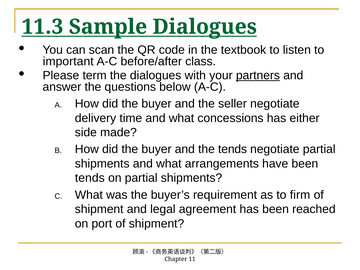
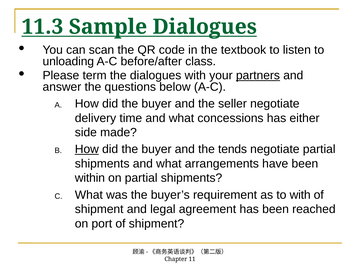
important: important -> unloading
How at (87, 149) underline: none -> present
tends at (90, 178): tends -> within
to firm: firm -> with
